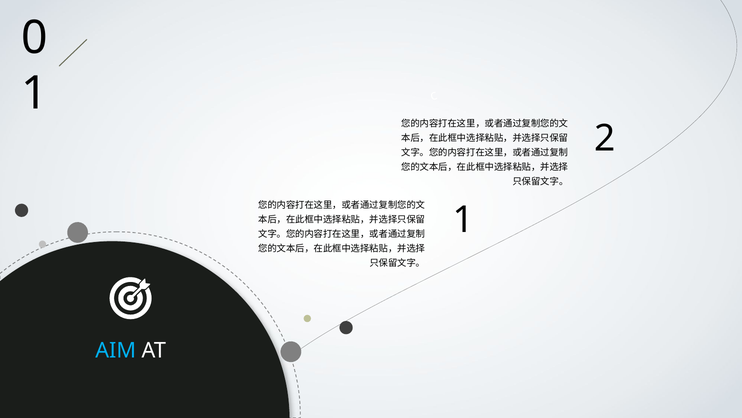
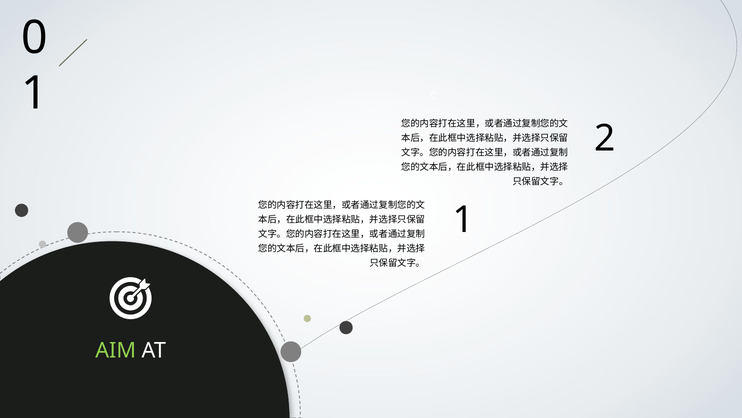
AIM colour: light blue -> light green
